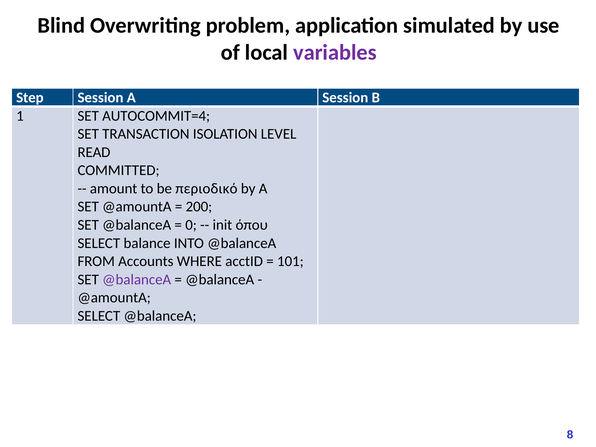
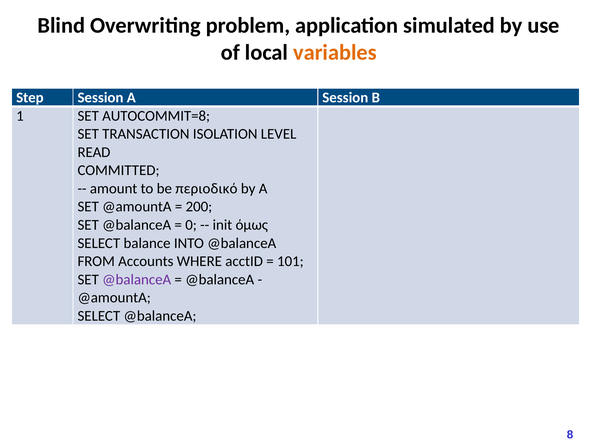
variables colour: purple -> orange
AUTOCOMMIT=4: AUTOCOMMIT=4 -> AUTOCOMMIT=8
όπου: όπου -> όμως
